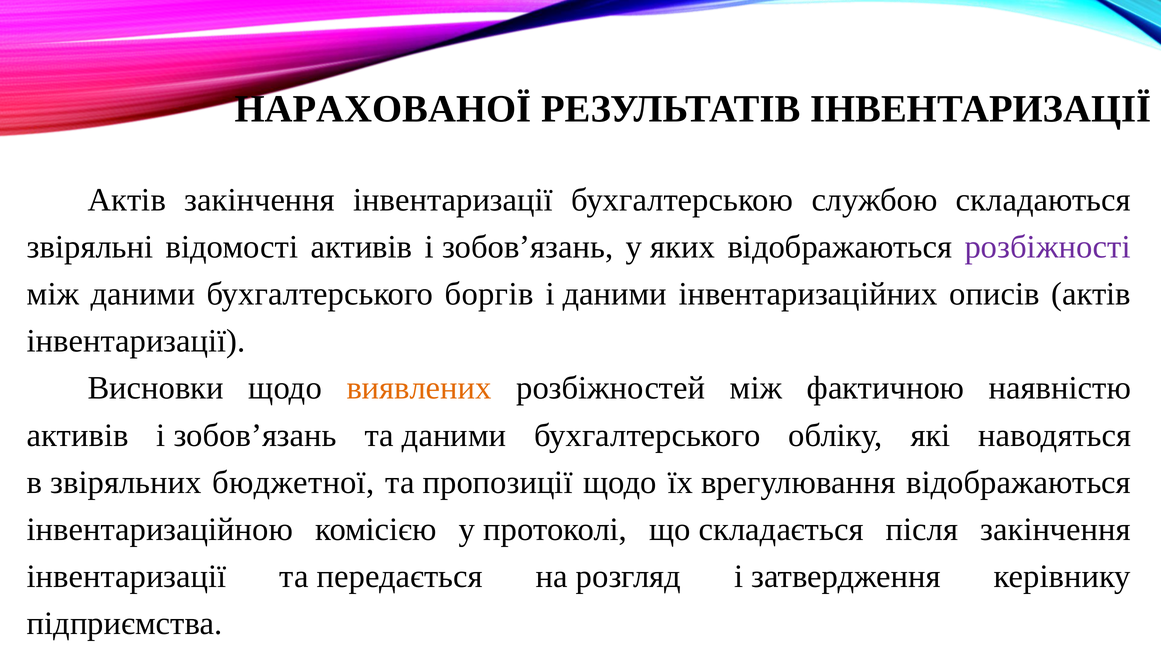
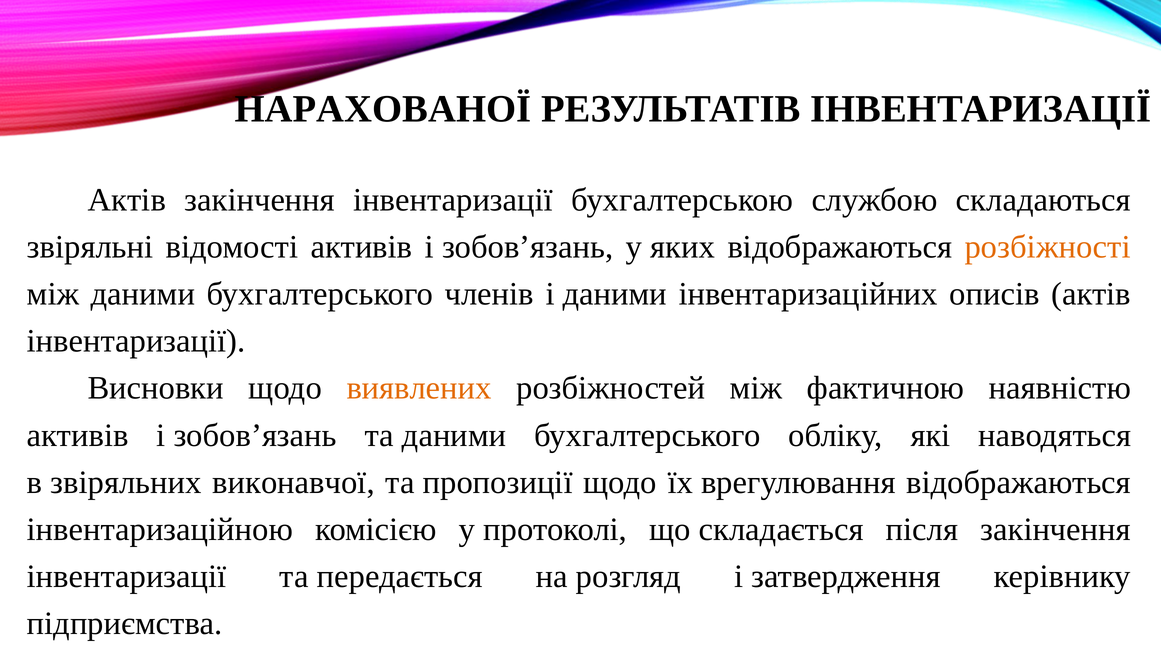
розбіжності colour: purple -> orange
боргів: боргів -> членів
бюджетної: бюджетної -> виконавчої
